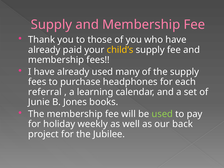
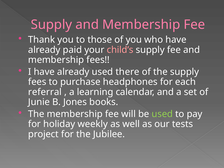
child’s colour: yellow -> pink
many: many -> there
back: back -> tests
